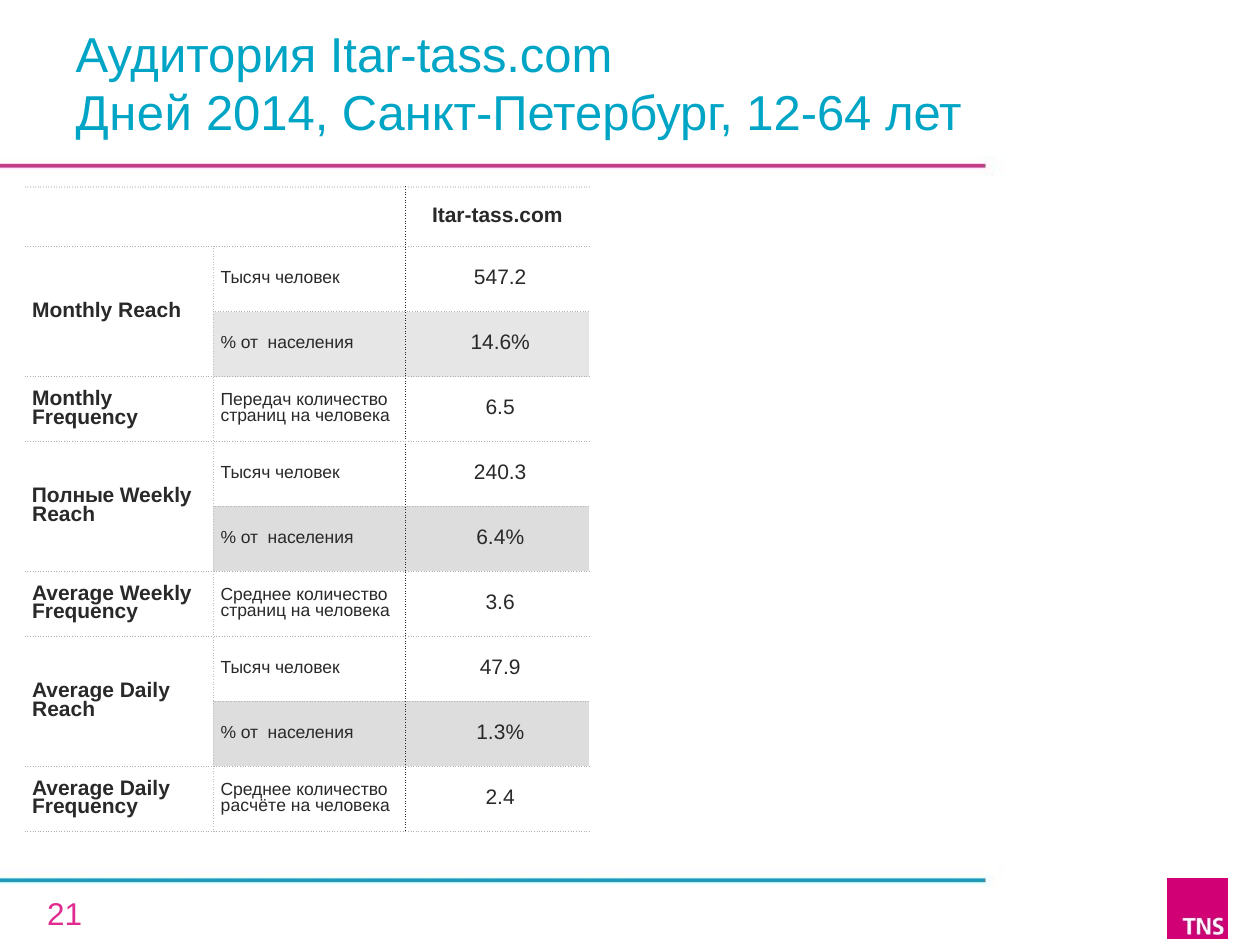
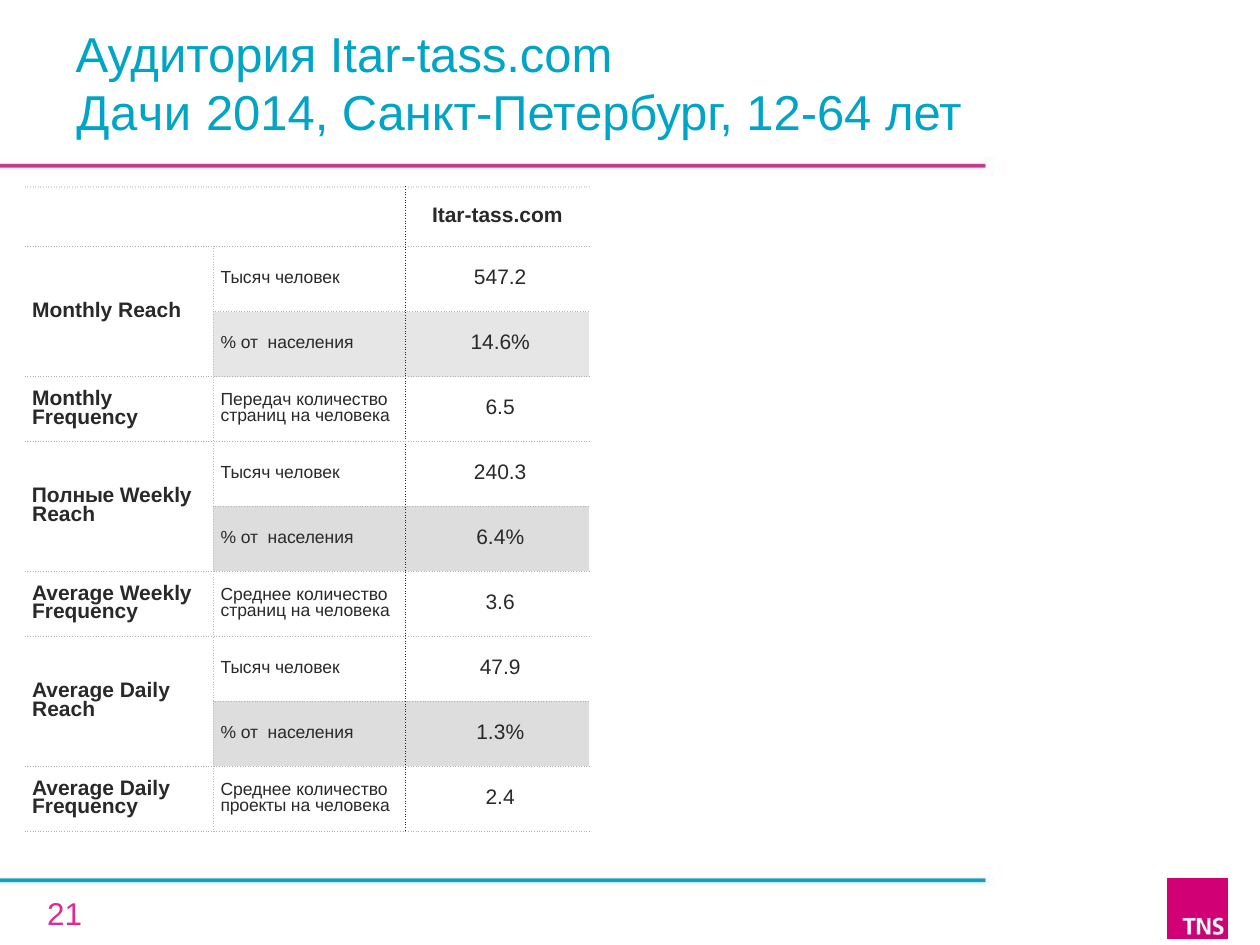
Дней: Дней -> Дачи
расчёте: расчёте -> проекты
